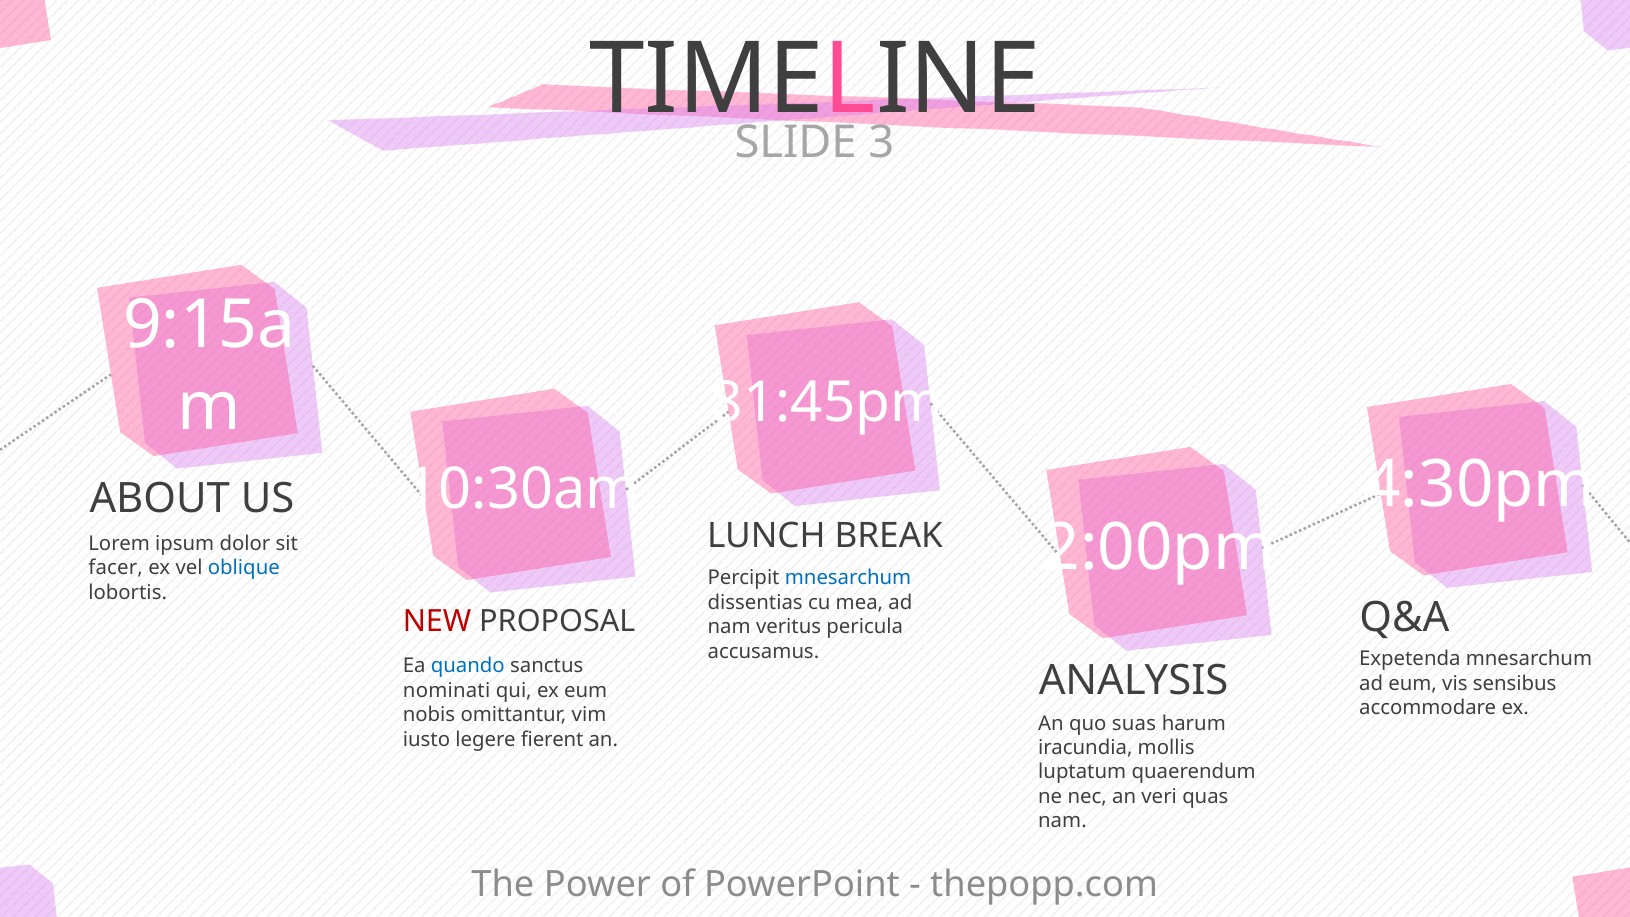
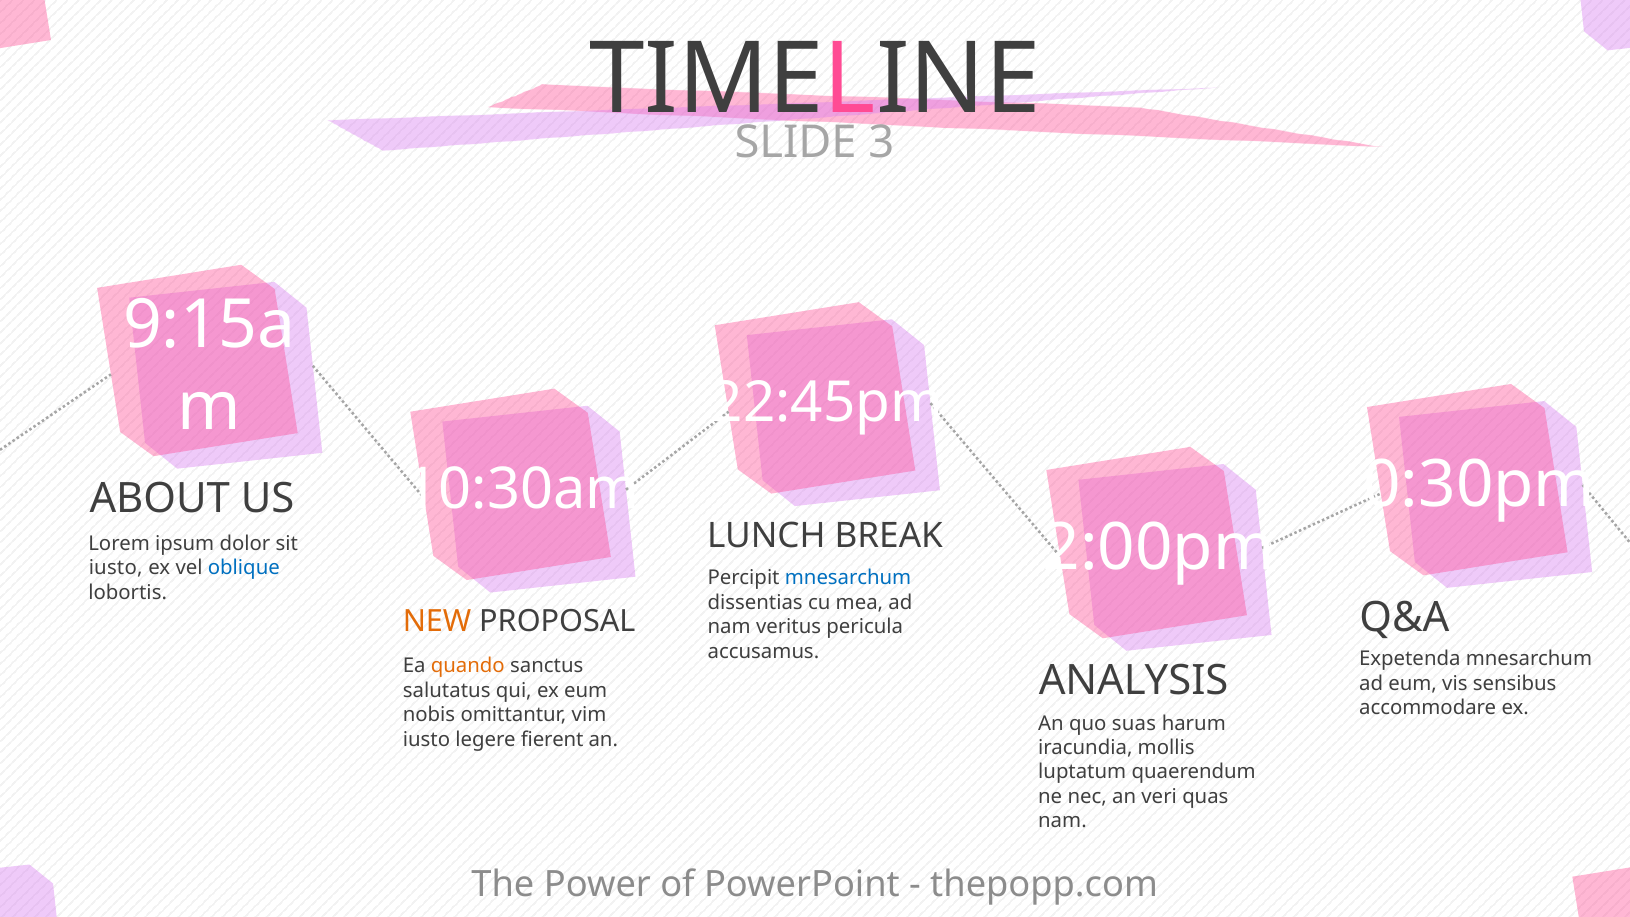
81:45pm: 81:45pm -> 22:45pm
4:30pm: 4:30pm -> 0:30pm
facer at (116, 568): facer -> iusto
NEW colour: red -> orange
quando colour: blue -> orange
nominati: nominati -> salutatus
